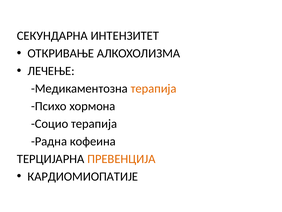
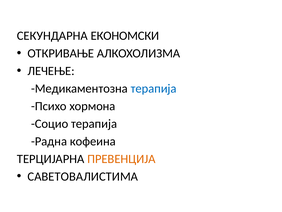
ИНТЕНЗИТЕТ: ИНТЕНЗИТЕТ -> ЕКОНОМСКИ
терапија at (154, 88) colour: orange -> blue
КАРДИОМИОПАТИЈЕ: КАРДИОМИОПАТИЈЕ -> САВЕТОВАЛИСТИМА
